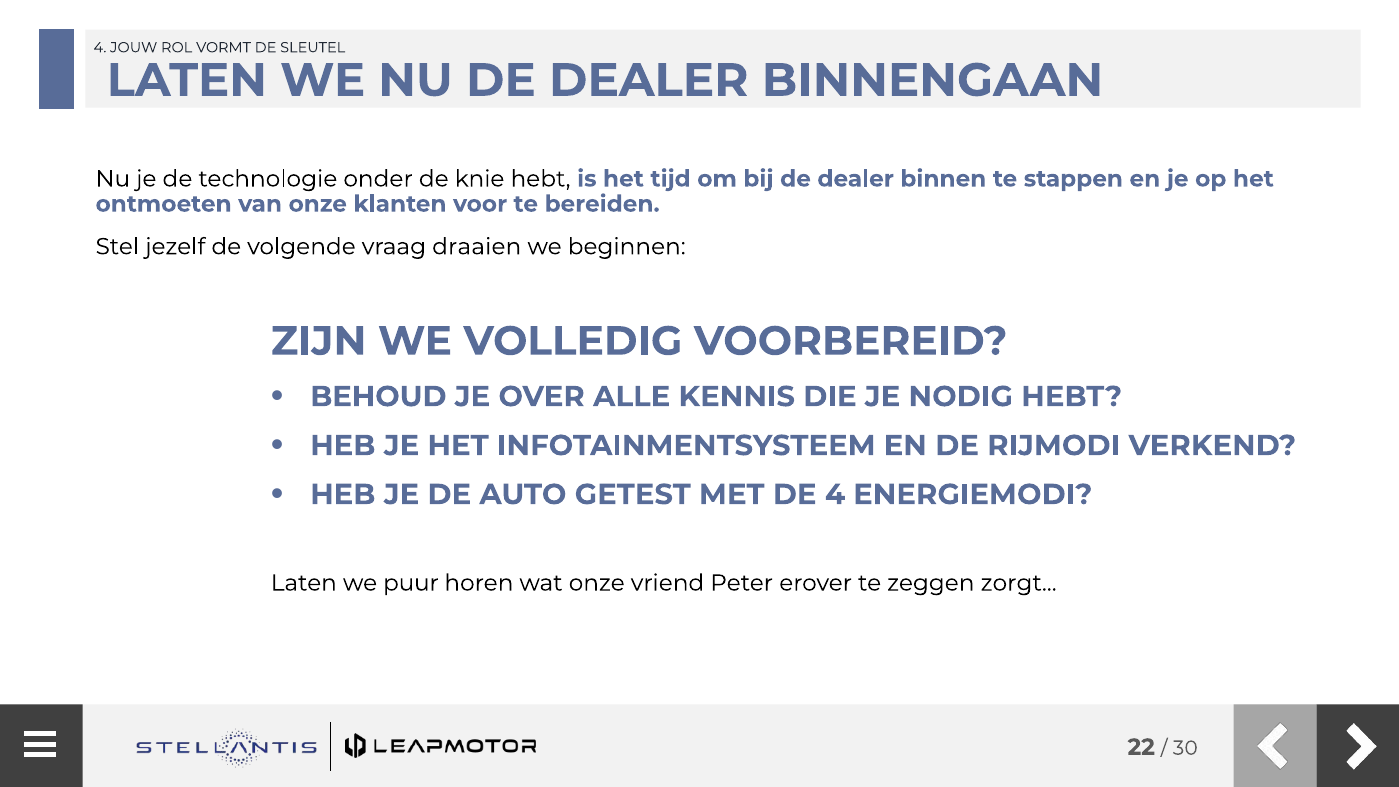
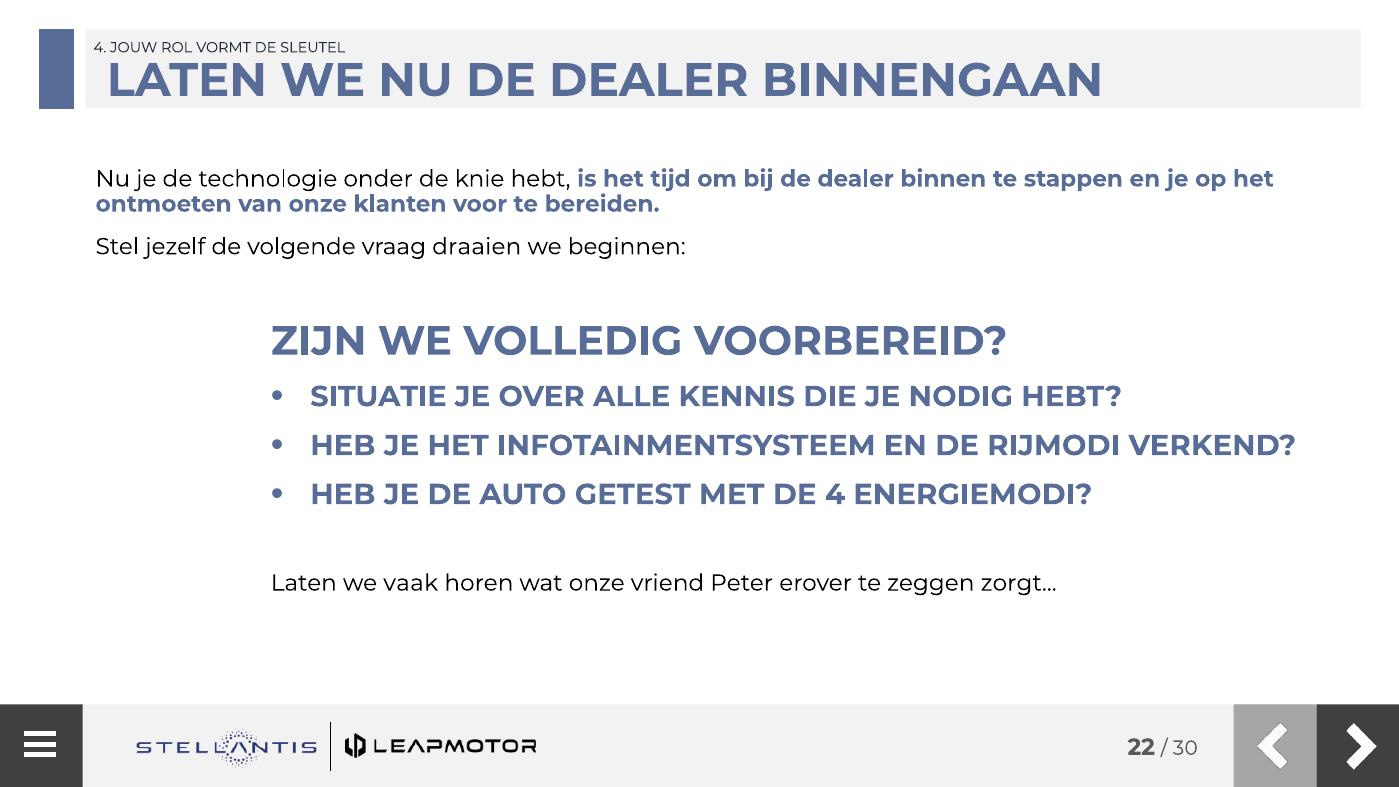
BEHOUD: BEHOUD -> SITUATIE
puur: puur -> vaak
